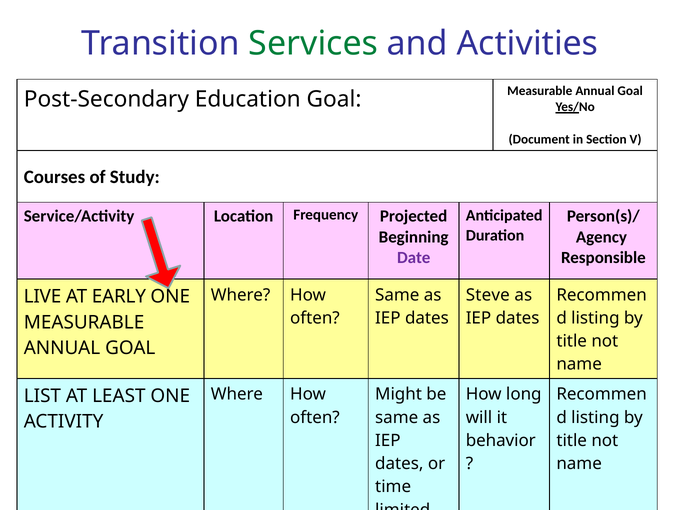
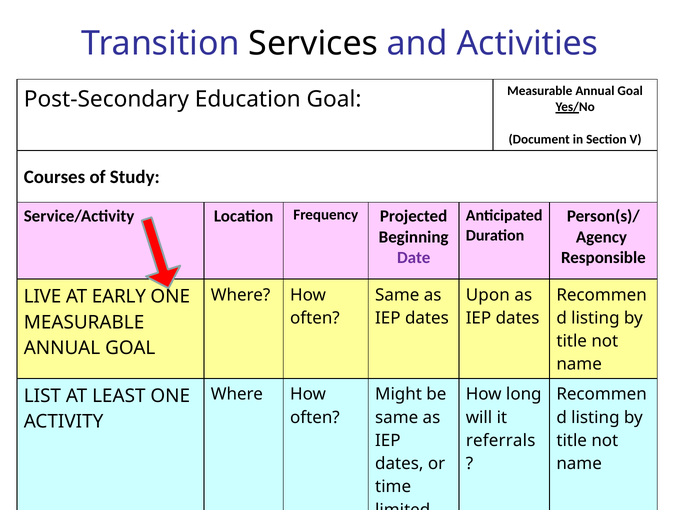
Services colour: green -> black
Steve: Steve -> Upon
behavior: behavior -> referrals
